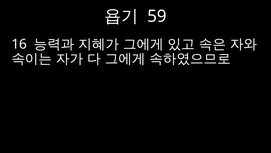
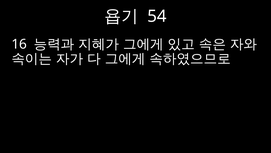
59: 59 -> 54
